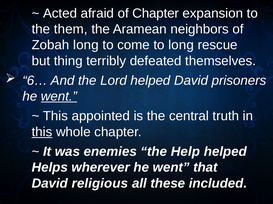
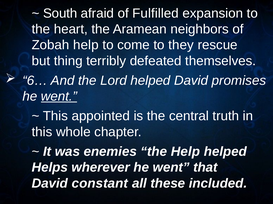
Acted: Acted -> South
of Chapter: Chapter -> Fulfilled
them: them -> heart
Zobah long: long -> help
to long: long -> they
prisoners: prisoners -> promises
this at (42, 132) underline: present -> none
religious: religious -> constant
